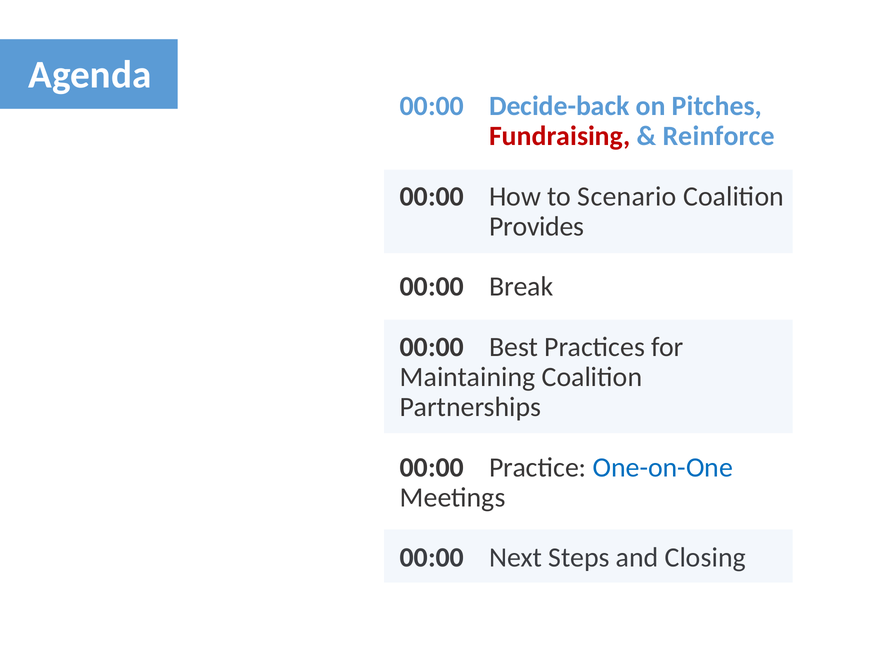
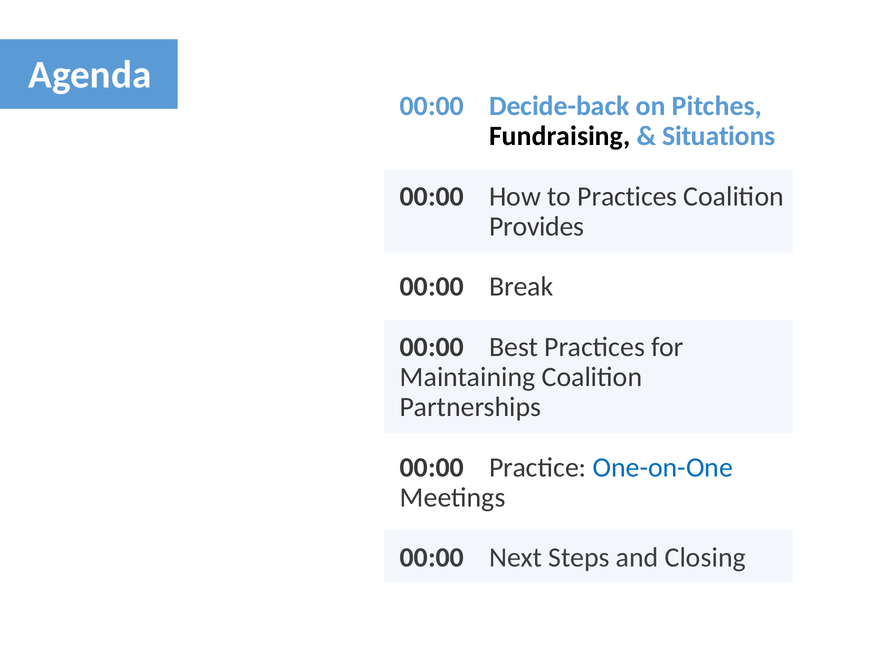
Fundraising colour: red -> black
Reinforce: Reinforce -> Situations
to Scenario: Scenario -> Practices
